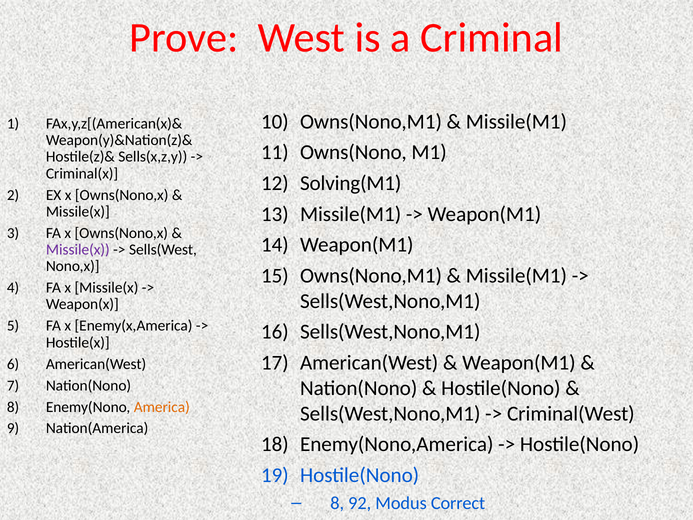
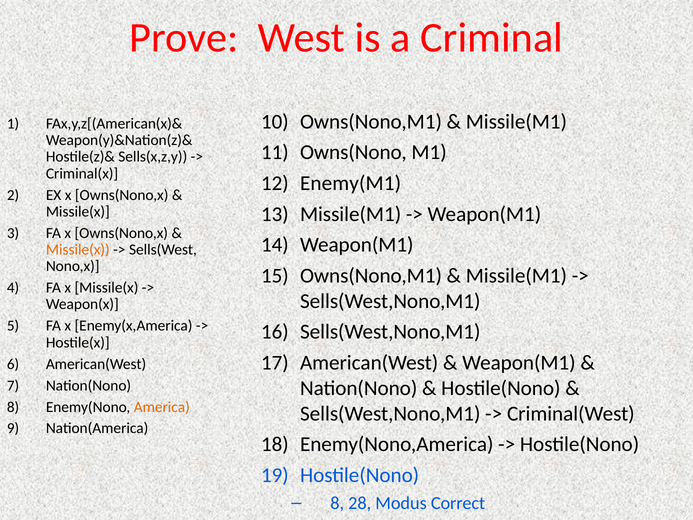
Solving(M1: Solving(M1 -> Enemy(M1
Missile(x at (78, 250) colour: purple -> orange
92: 92 -> 28
